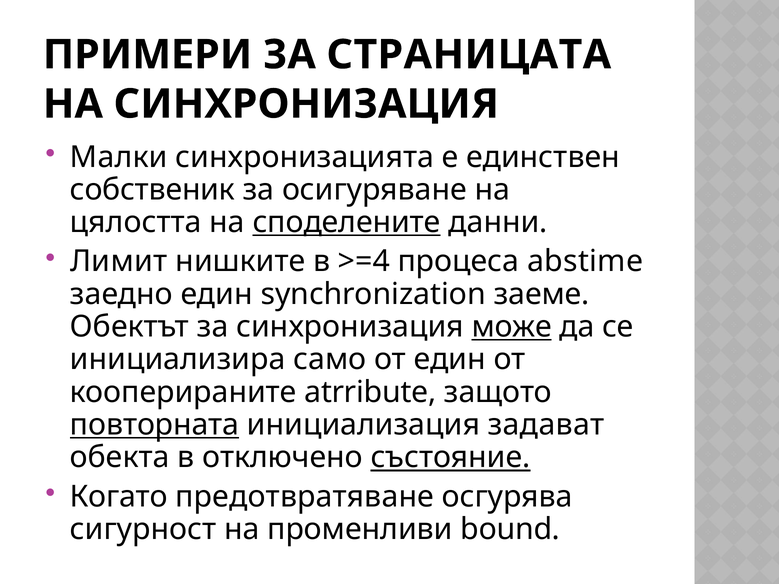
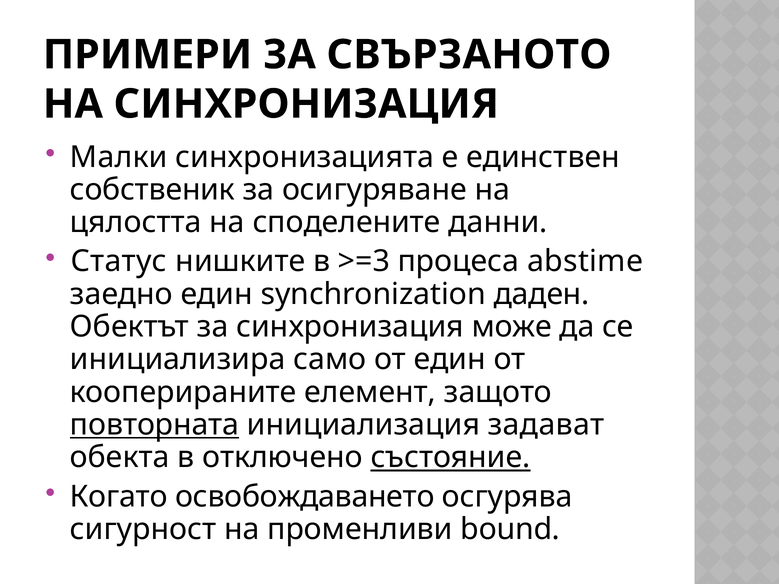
СТРАНИЦАТА: СТРАНИЦАТА -> СВЪРЗАНОТО
споделените underline: present -> none
Лимит: Лимит -> Статус
>=4: >=4 -> >=3
заеме: заеме -> даден
може underline: present -> none
atrribute: atrribute -> елемент
предотвратяване: предотвратяване -> освобождаването
